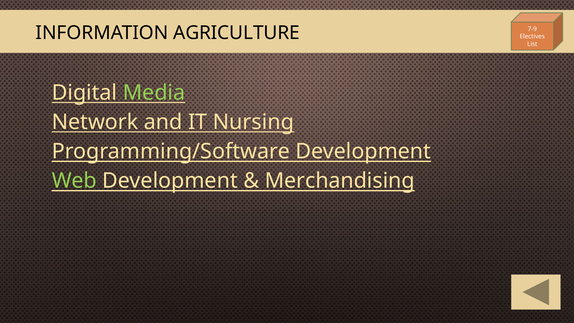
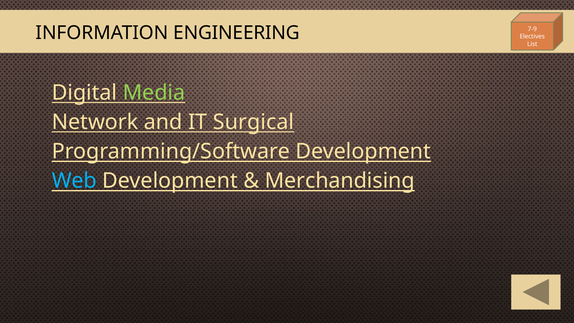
AGRICULTURE: AGRICULTURE -> ENGINEERING
Nursing: Nursing -> Surgical
Web colour: light green -> light blue
